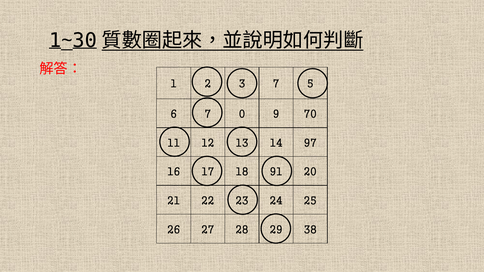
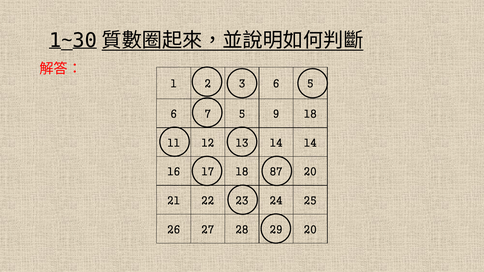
3 7: 7 -> 6
7 0: 0 -> 5
9 70: 70 -> 18
14 97: 97 -> 14
91: 91 -> 87
29 38: 38 -> 20
